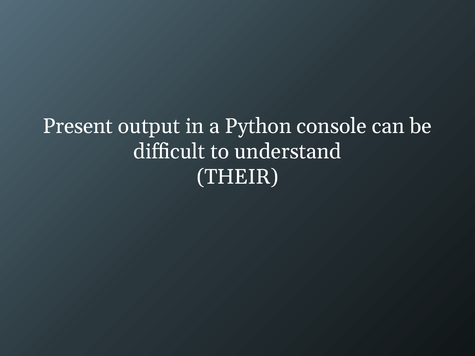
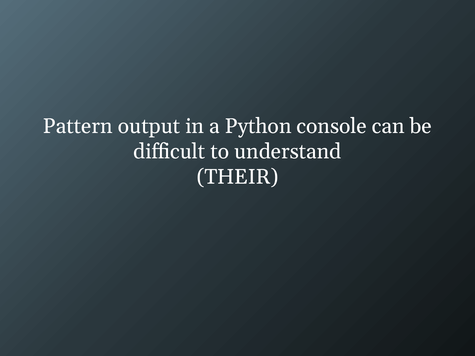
Present: Present -> Pattern
